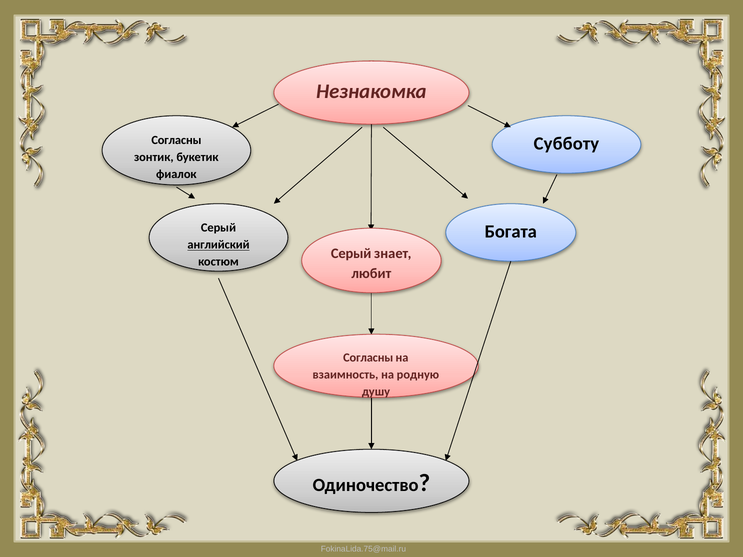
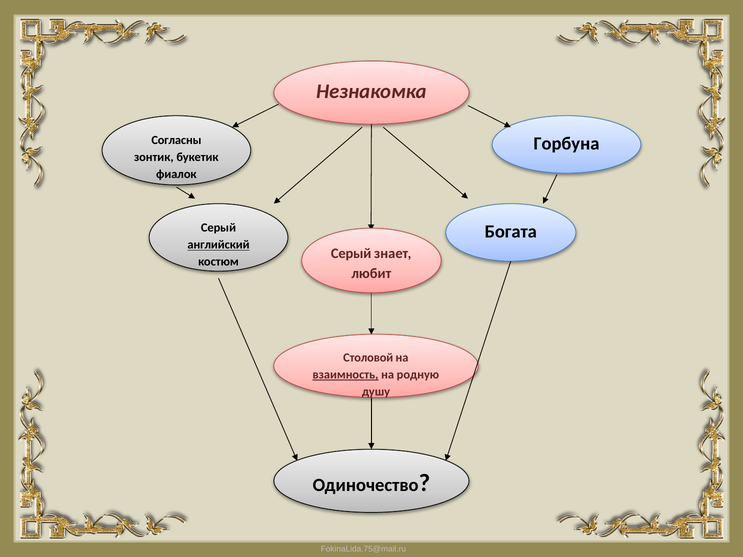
Субботу: Субботу -> Горбуна
Согласны at (368, 358): Согласны -> Столовой
взаимность underline: none -> present
